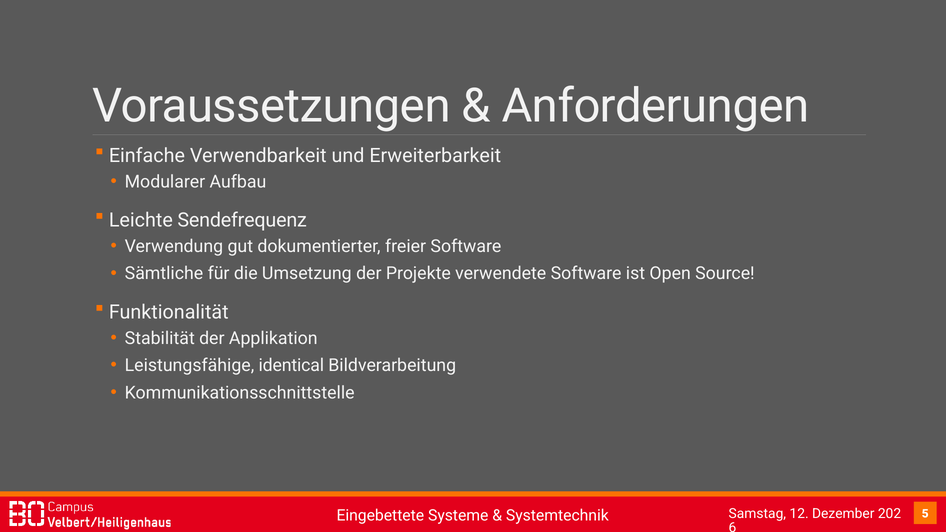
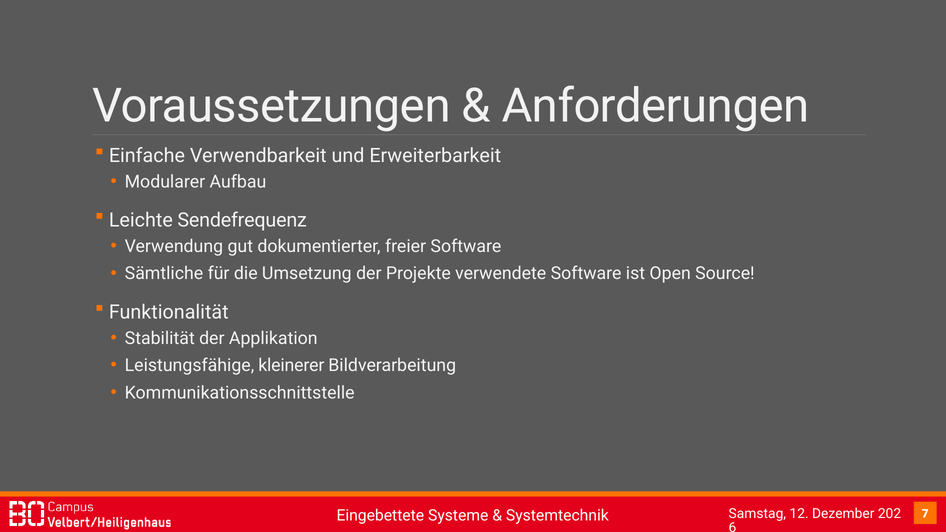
identical: identical -> kleinerer
5: 5 -> 7
